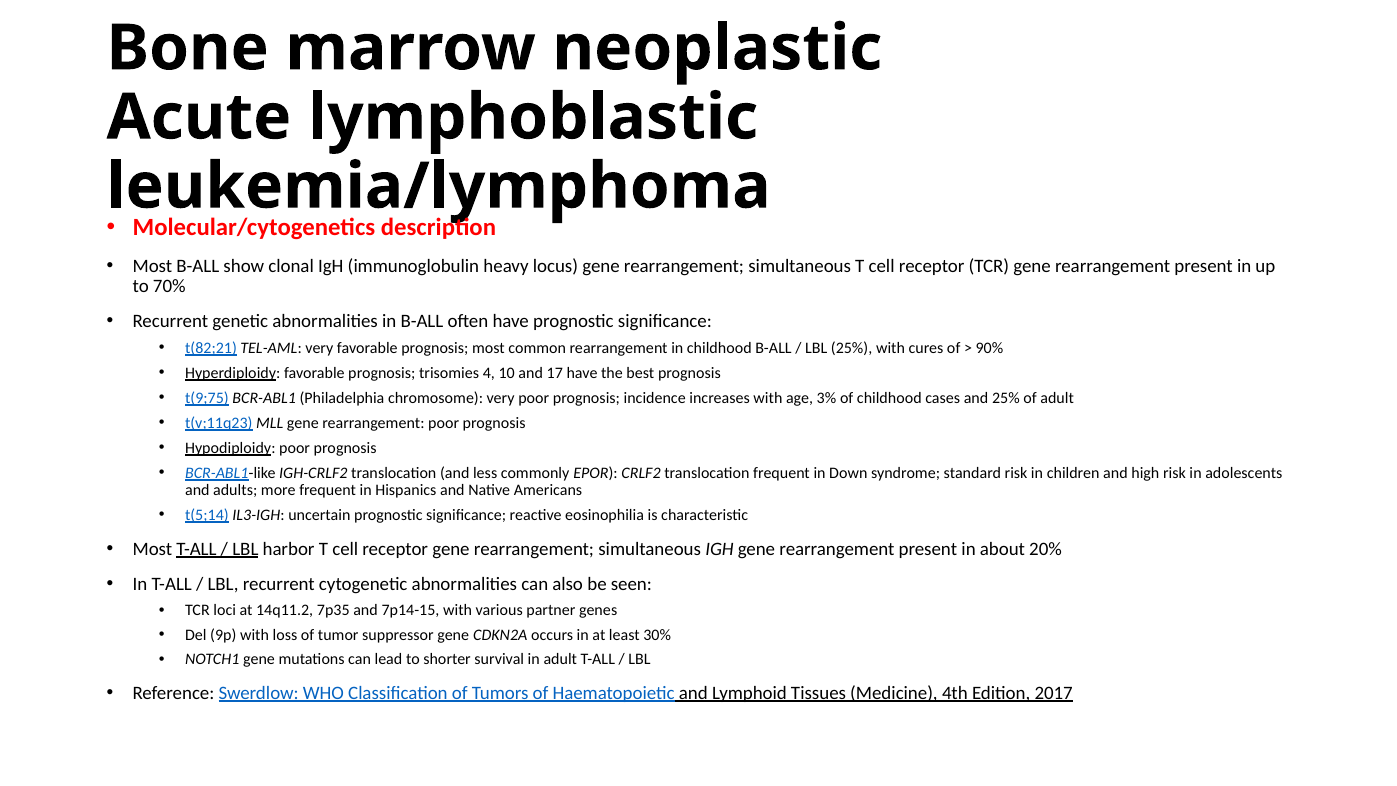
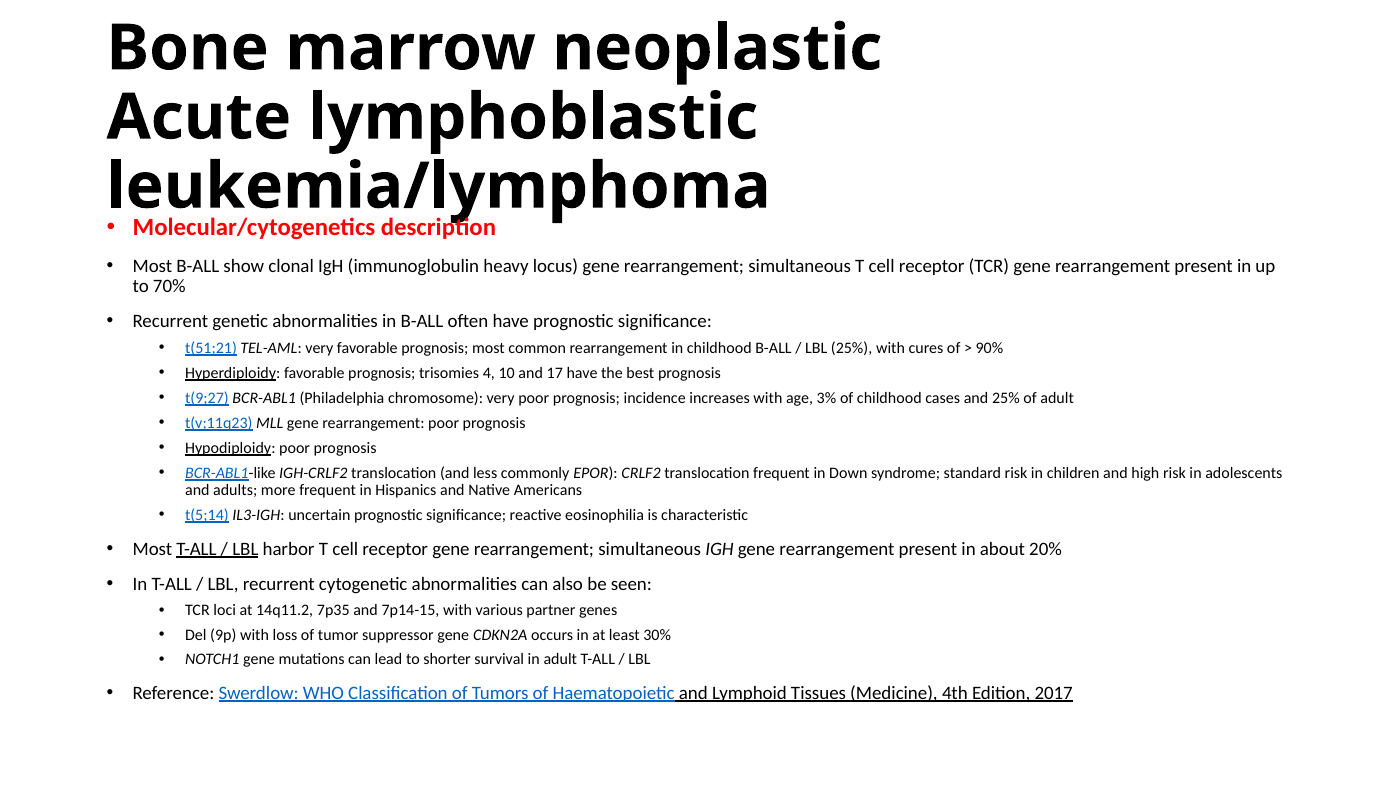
t(82;21: t(82;21 -> t(51;21
t(9;75: t(9;75 -> t(9;27
